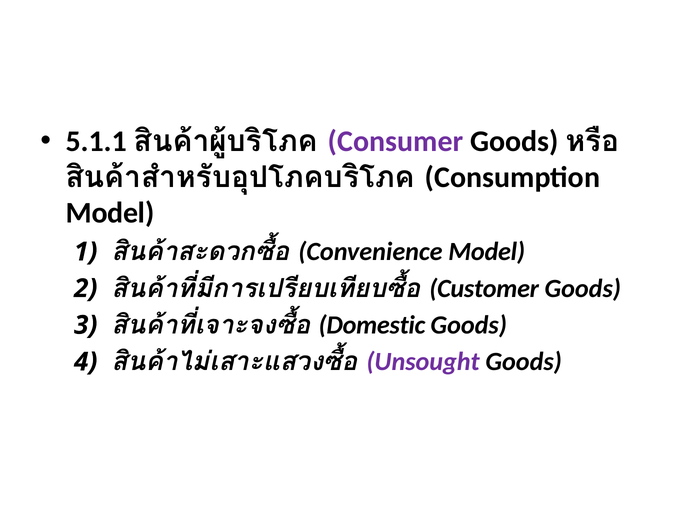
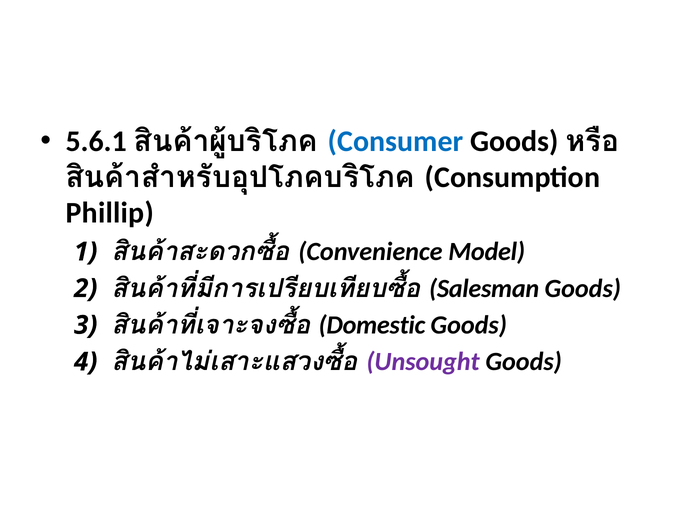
5.1.1: 5.1.1 -> 5.6.1
Consumer colour: purple -> blue
Model at (110, 213): Model -> Phillip
Customer: Customer -> Salesman
